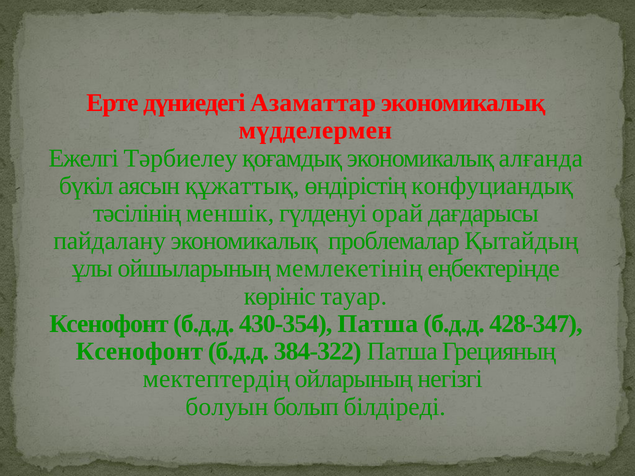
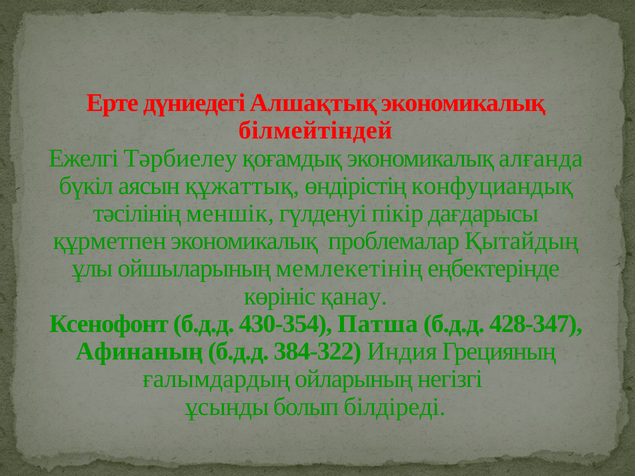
Азаматтар: Азаматтар -> Алшақтық
мүдделермен: мүдделермен -> білмейтіндей
орай: орай -> пікір
пайдалану: пайдалану -> құрметпен
тауар: тауар -> қанау
Ксенофонт at (139, 352): Ксенофонт -> Афинаның
384-322 Патша: Патша -> Индия
мектептердің: мектептердің -> ғалымдардың
болуын: болуын -> ұсынды
